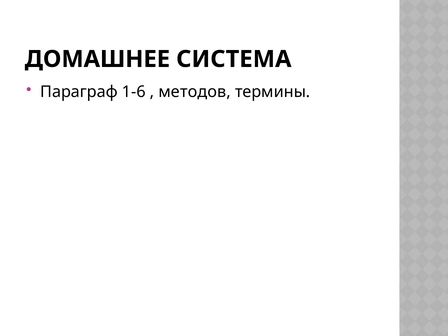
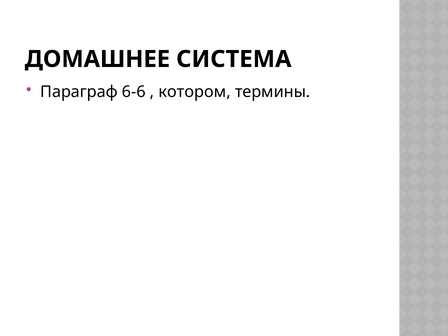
1-6: 1-6 -> 6-6
методов: методов -> котором
